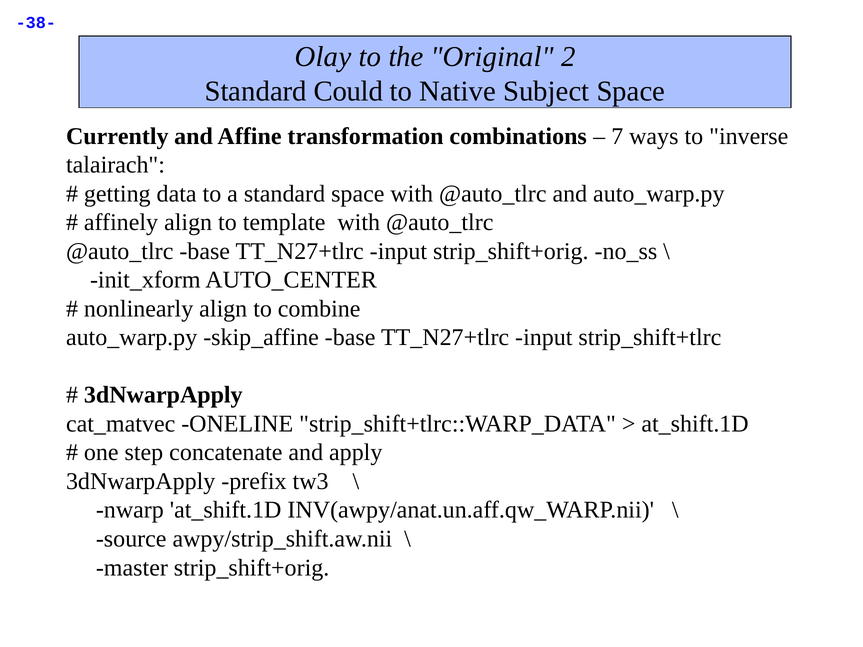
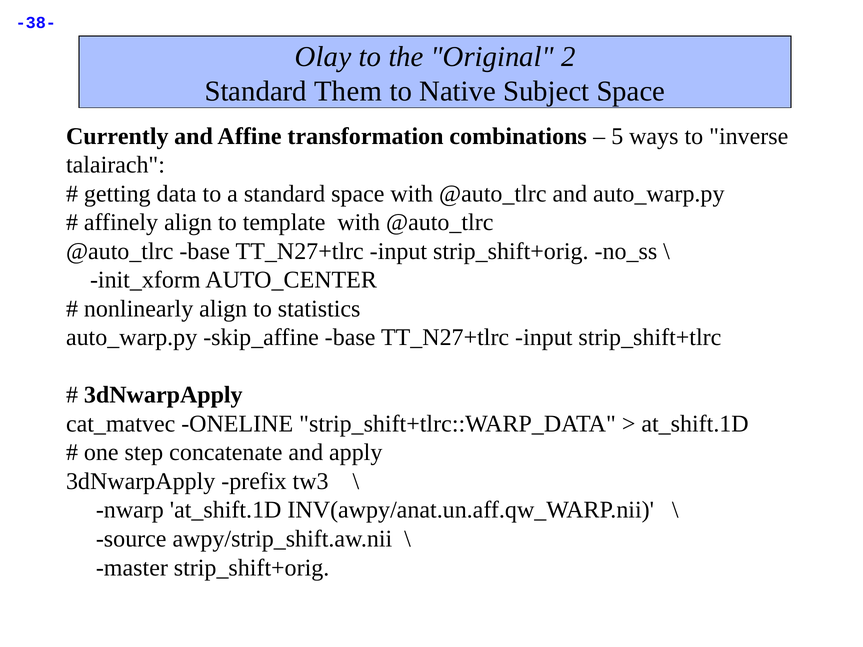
Could: Could -> Them
7: 7 -> 5
combine: combine -> statistics
